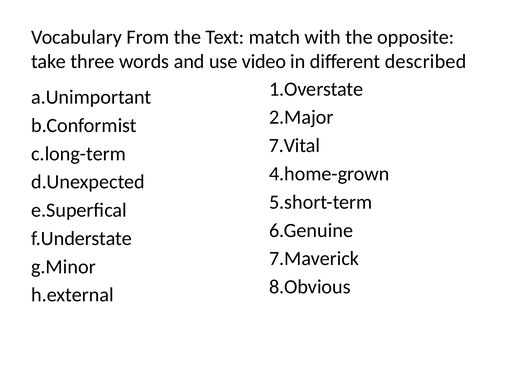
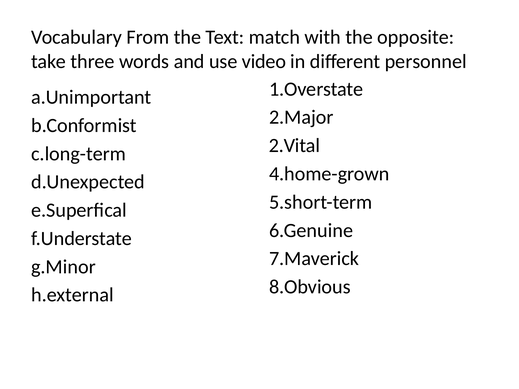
described: described -> personnel
7.Vital: 7.Vital -> 2.Vital
